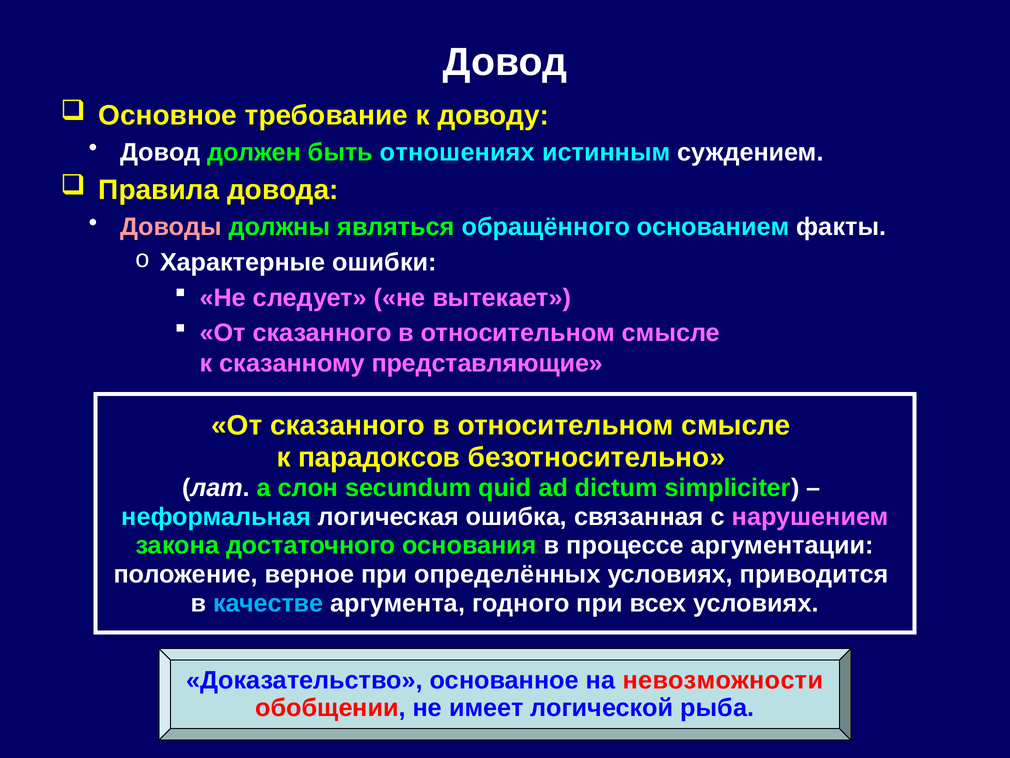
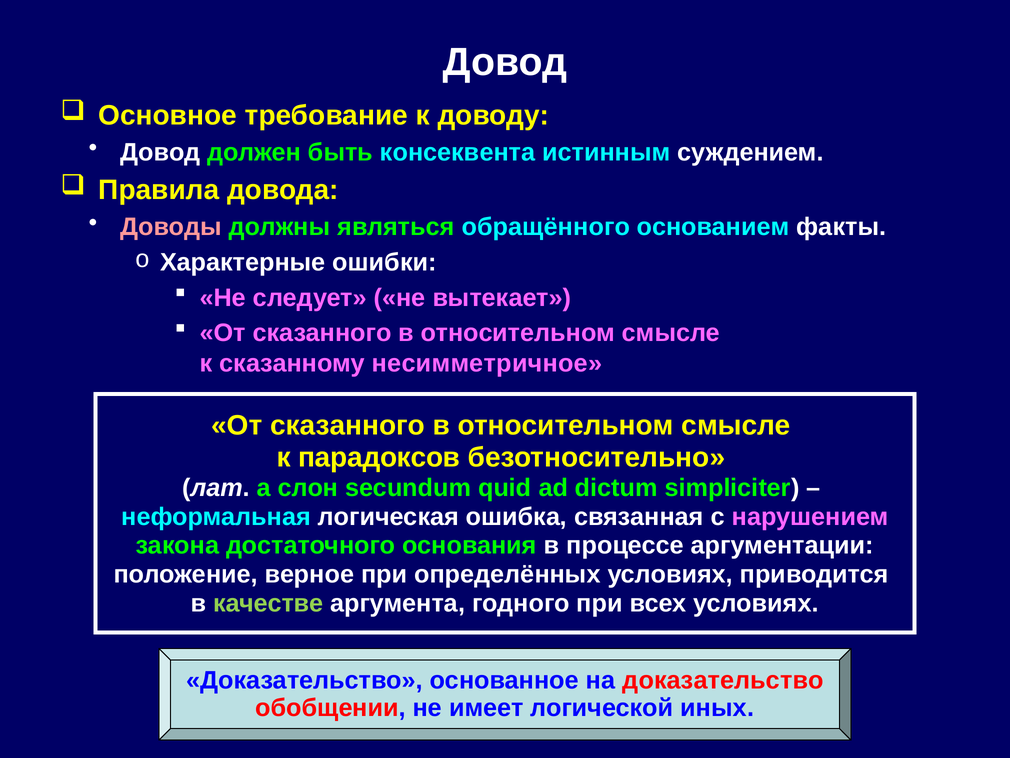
отношениях: отношениях -> консеквента
представляющие: представляющие -> несимметричное
качестве colour: light blue -> light green
на невозможности: невозможности -> доказательство
рыба: рыба -> иных
